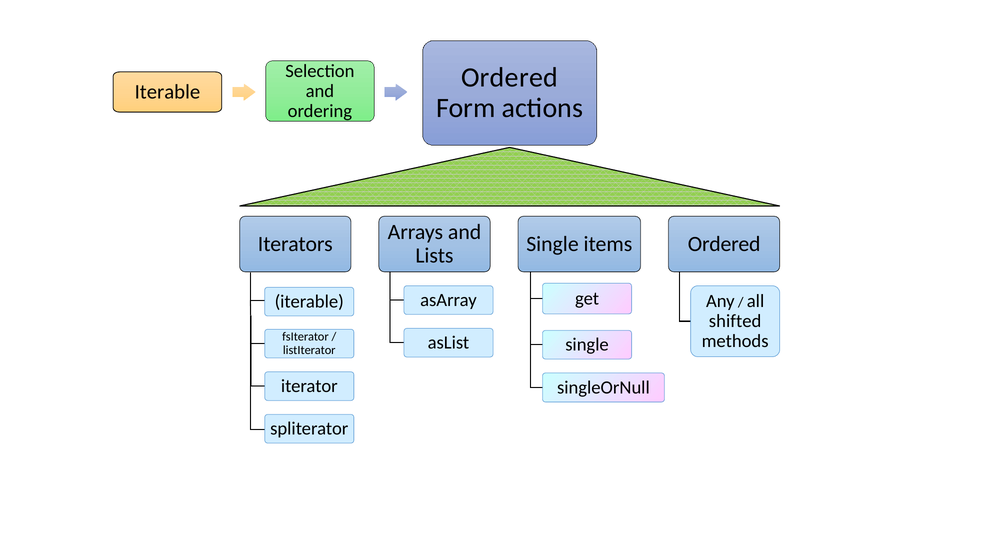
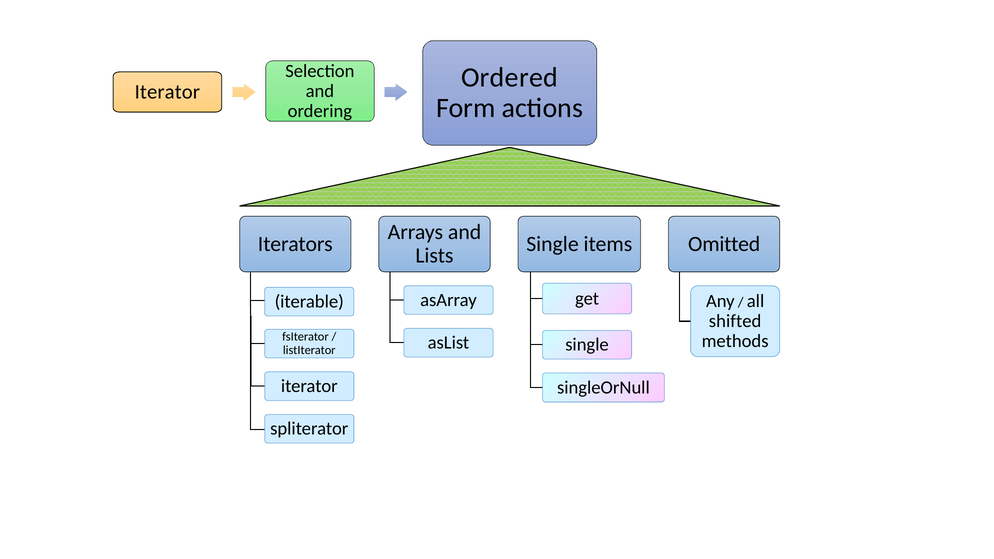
Iterable at (167, 92): Iterable -> Iterator
Ordered at (724, 244): Ordered -> Omitted
